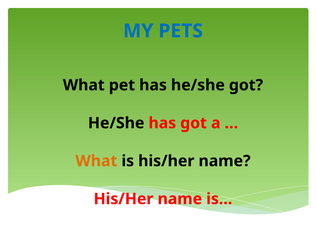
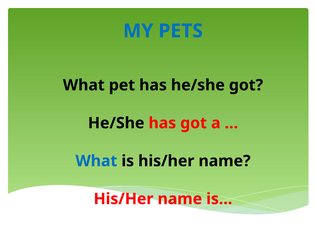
What at (96, 161) colour: orange -> blue
